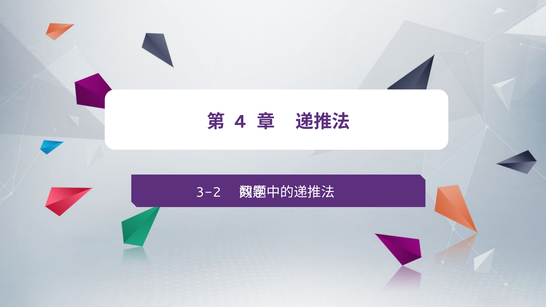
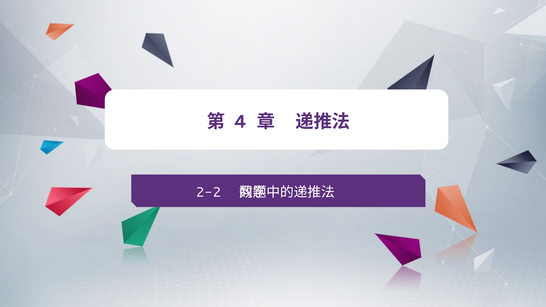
3-2: 3-2 -> 2-2
